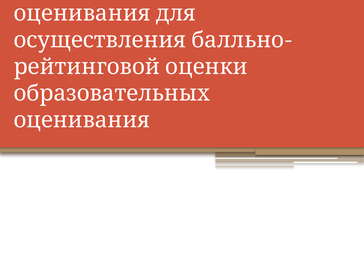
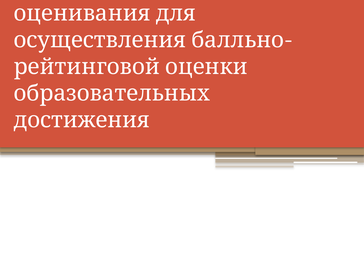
оценивания: оценивания -> достижения
